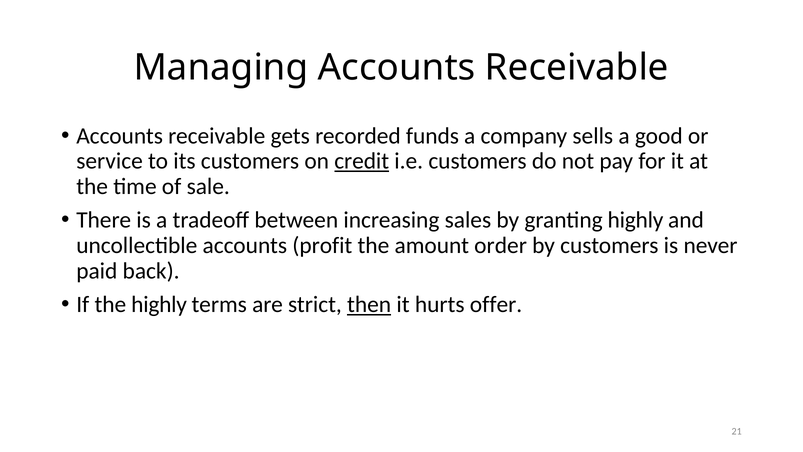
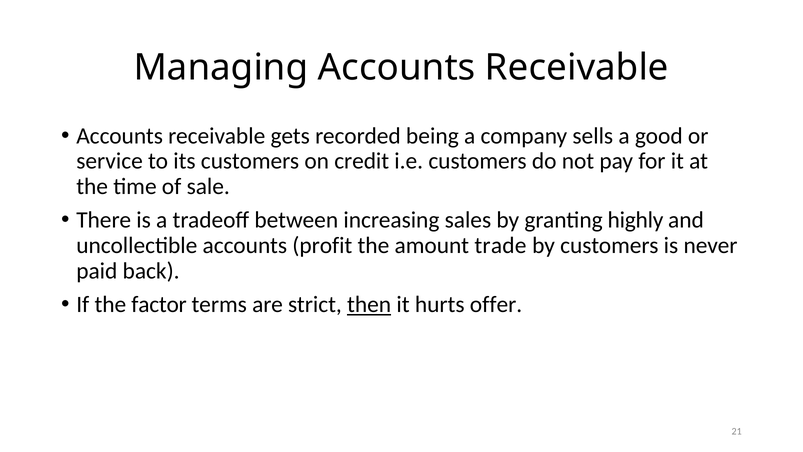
funds: funds -> being
credit underline: present -> none
order: order -> trade
the highly: highly -> factor
